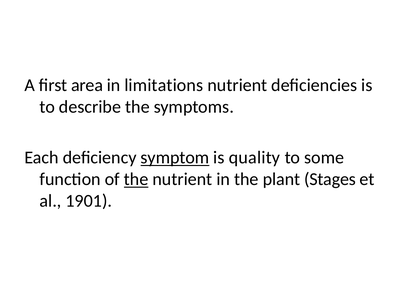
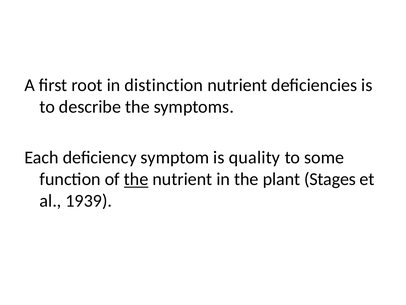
area: area -> root
limitations: limitations -> distinction
symptom underline: present -> none
1901: 1901 -> 1939
